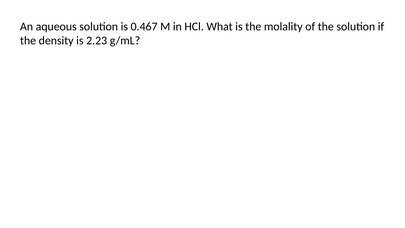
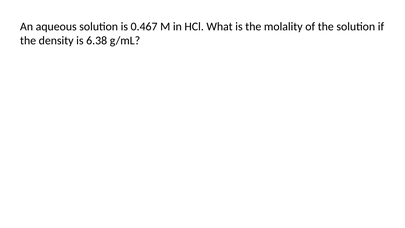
2.23: 2.23 -> 6.38
